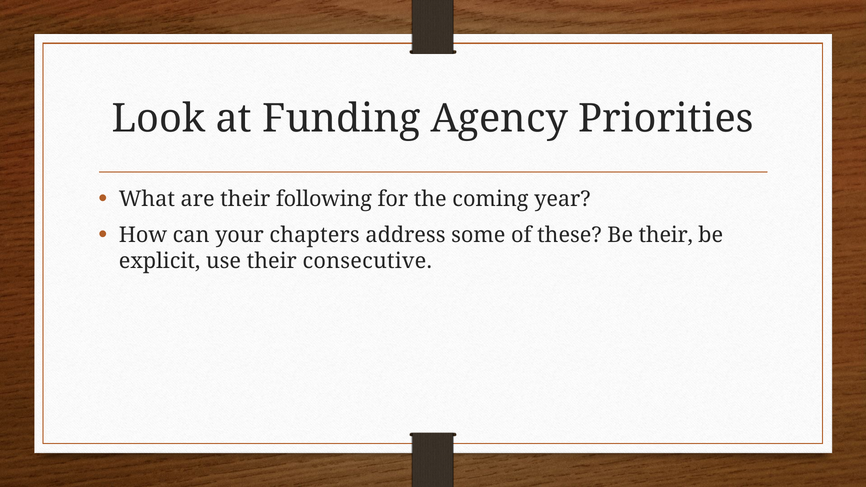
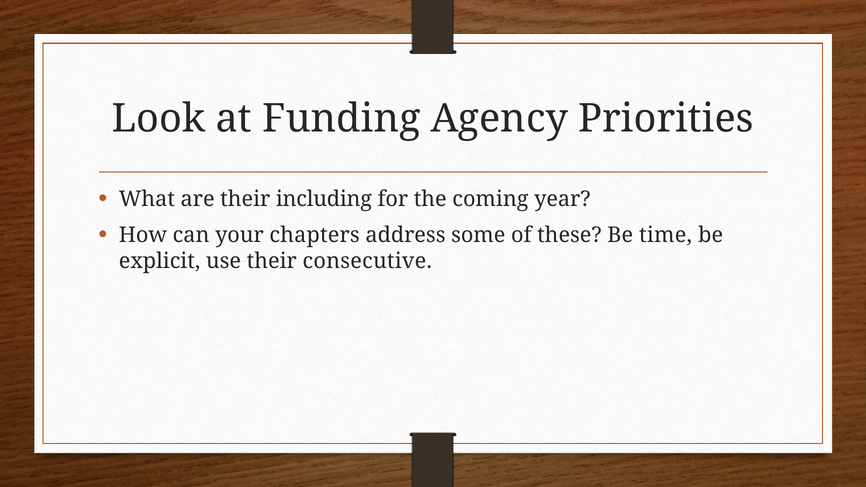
following: following -> including
Be their: their -> time
